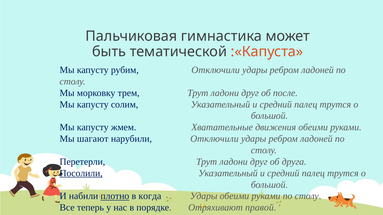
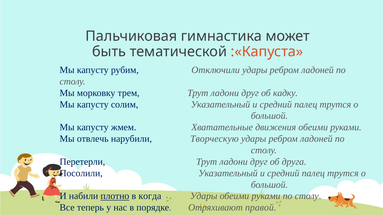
после: после -> кадку
шагают: шагают -> отвлечь
нарубили Отключили: Отключили -> Творческую
Посолили underline: present -> none
